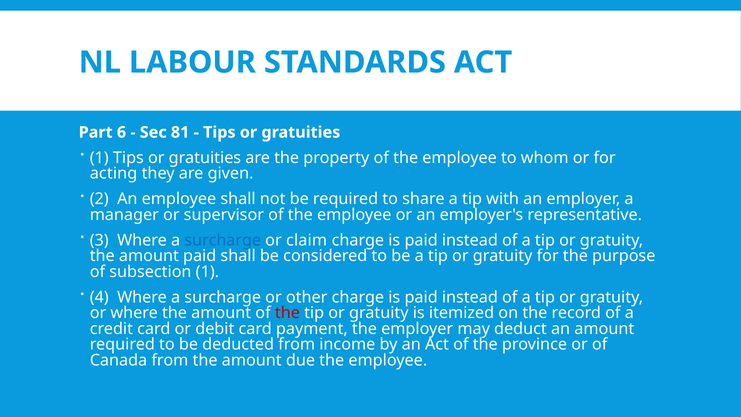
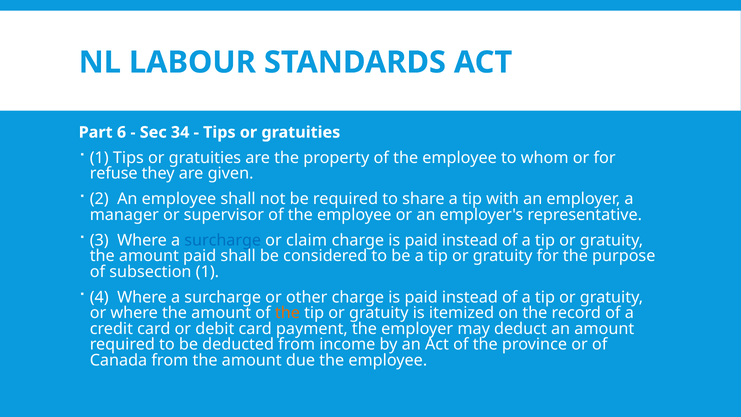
81: 81 -> 34
acting: acting -> refuse
the at (287, 313) colour: red -> orange
